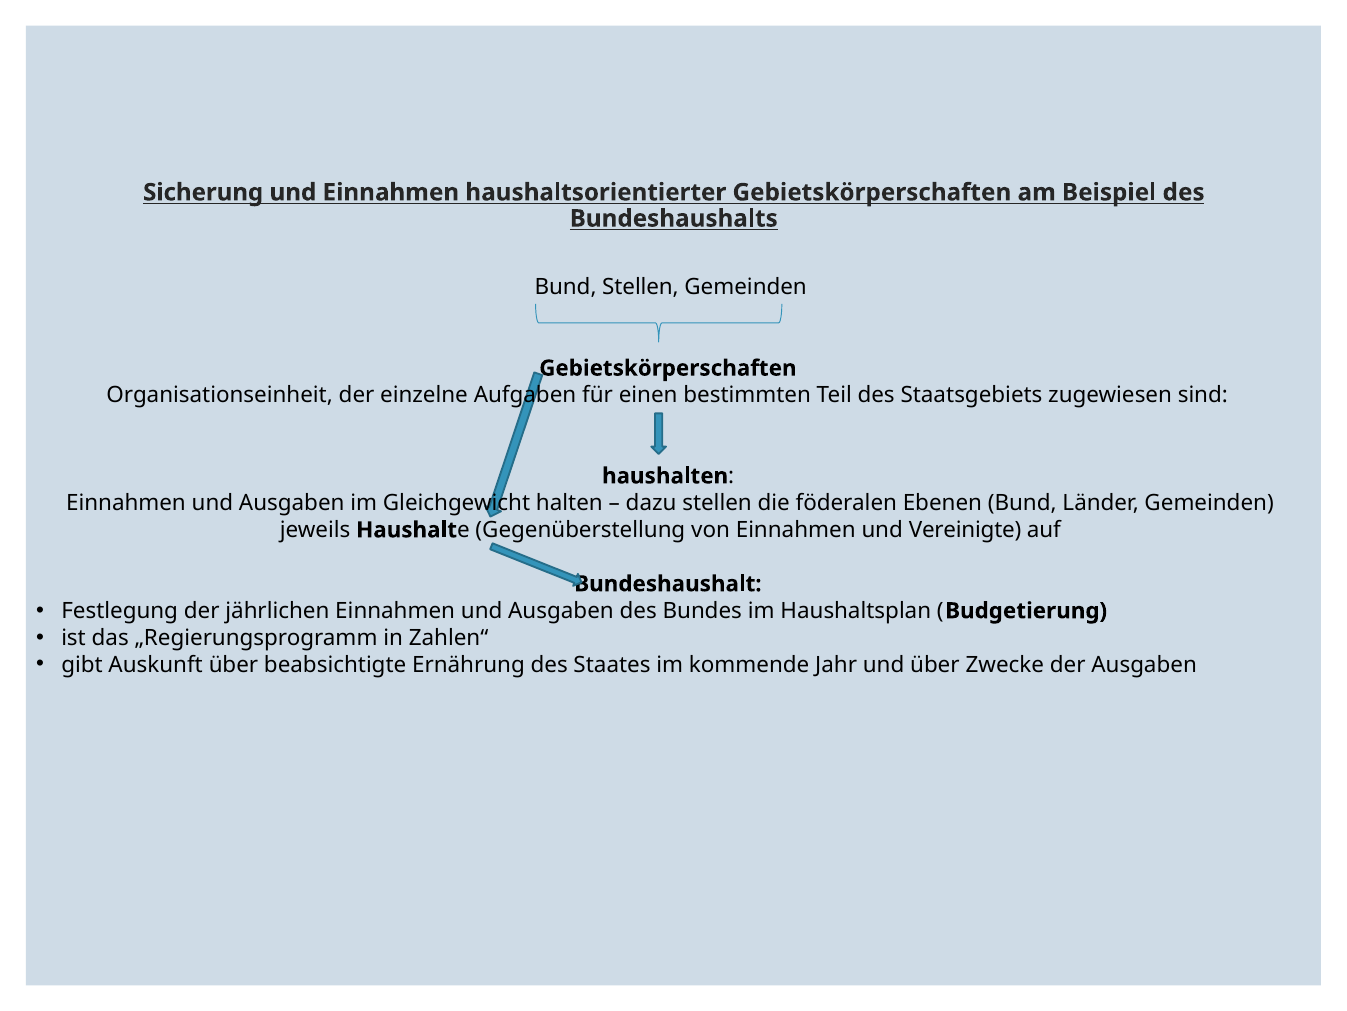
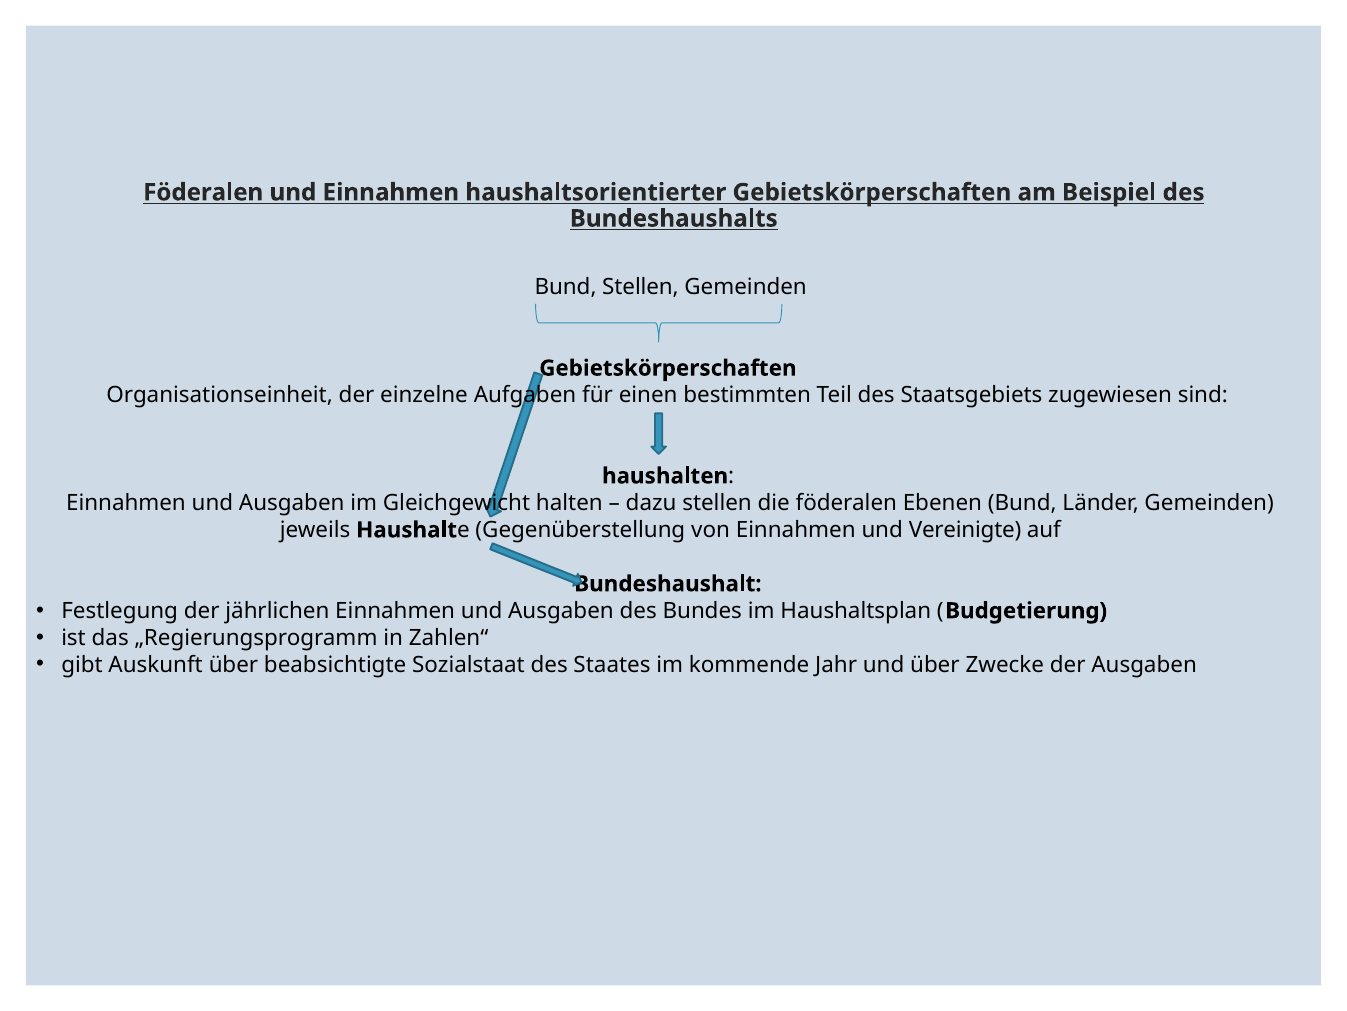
Sicherung at (203, 192): Sicherung -> Föderalen
Ernährung: Ernährung -> Sozialstaat
